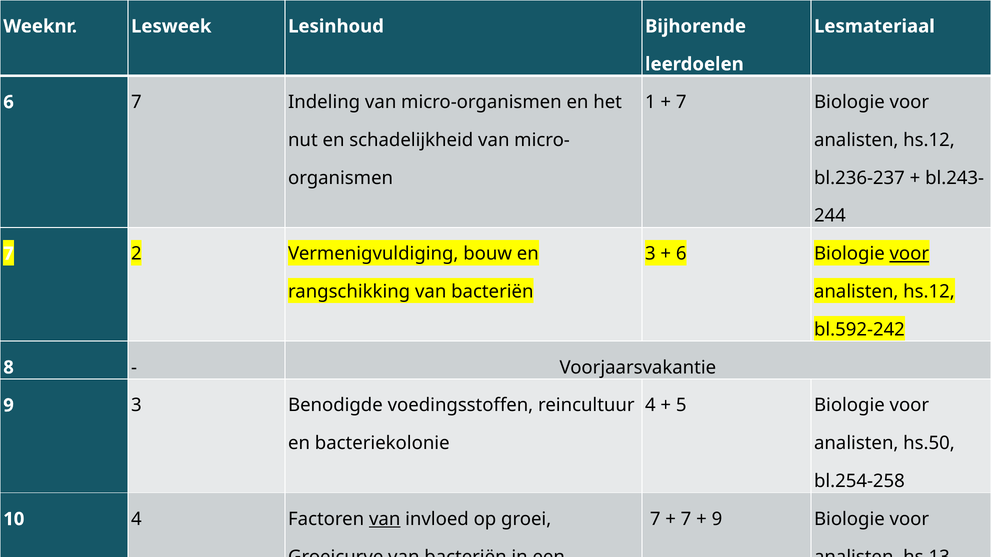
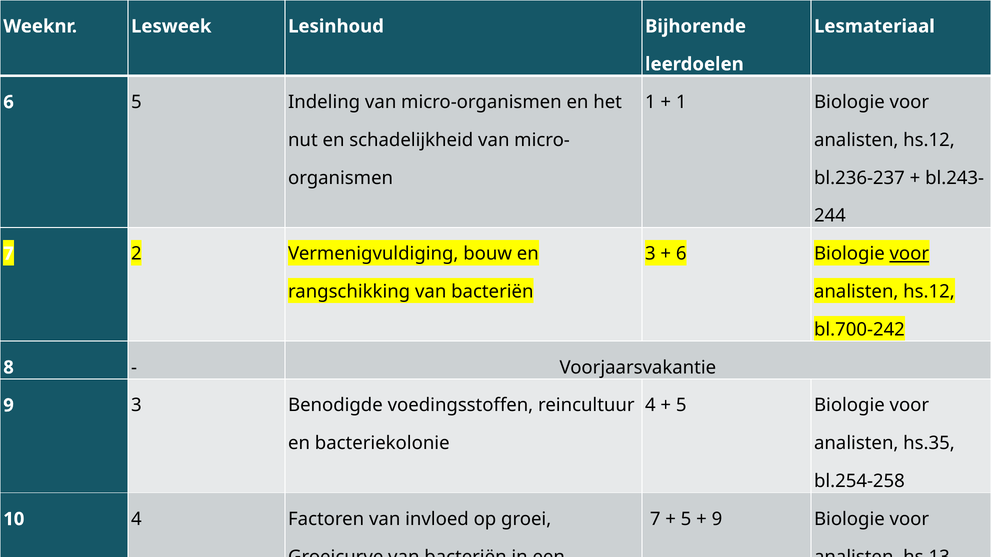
7 at (681, 102): 7 -> 1
6 7: 7 -> 5
bl.592-242: bl.592-242 -> bl.700-242
hs.50: hs.50 -> hs.35
7 at (686, 519): 7 -> 5
van at (385, 519) underline: present -> none
